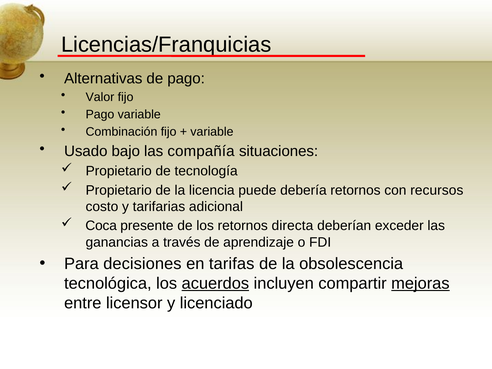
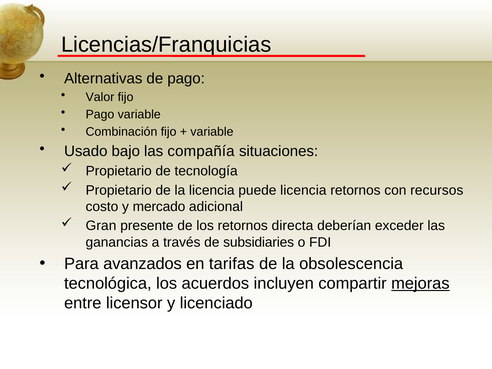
puede debería: debería -> licencia
tarifarias: tarifarias -> mercado
Coca: Coca -> Gran
aprendizaje: aprendizaje -> subsidiaries
decisiones: decisiones -> avanzados
acuerdos underline: present -> none
